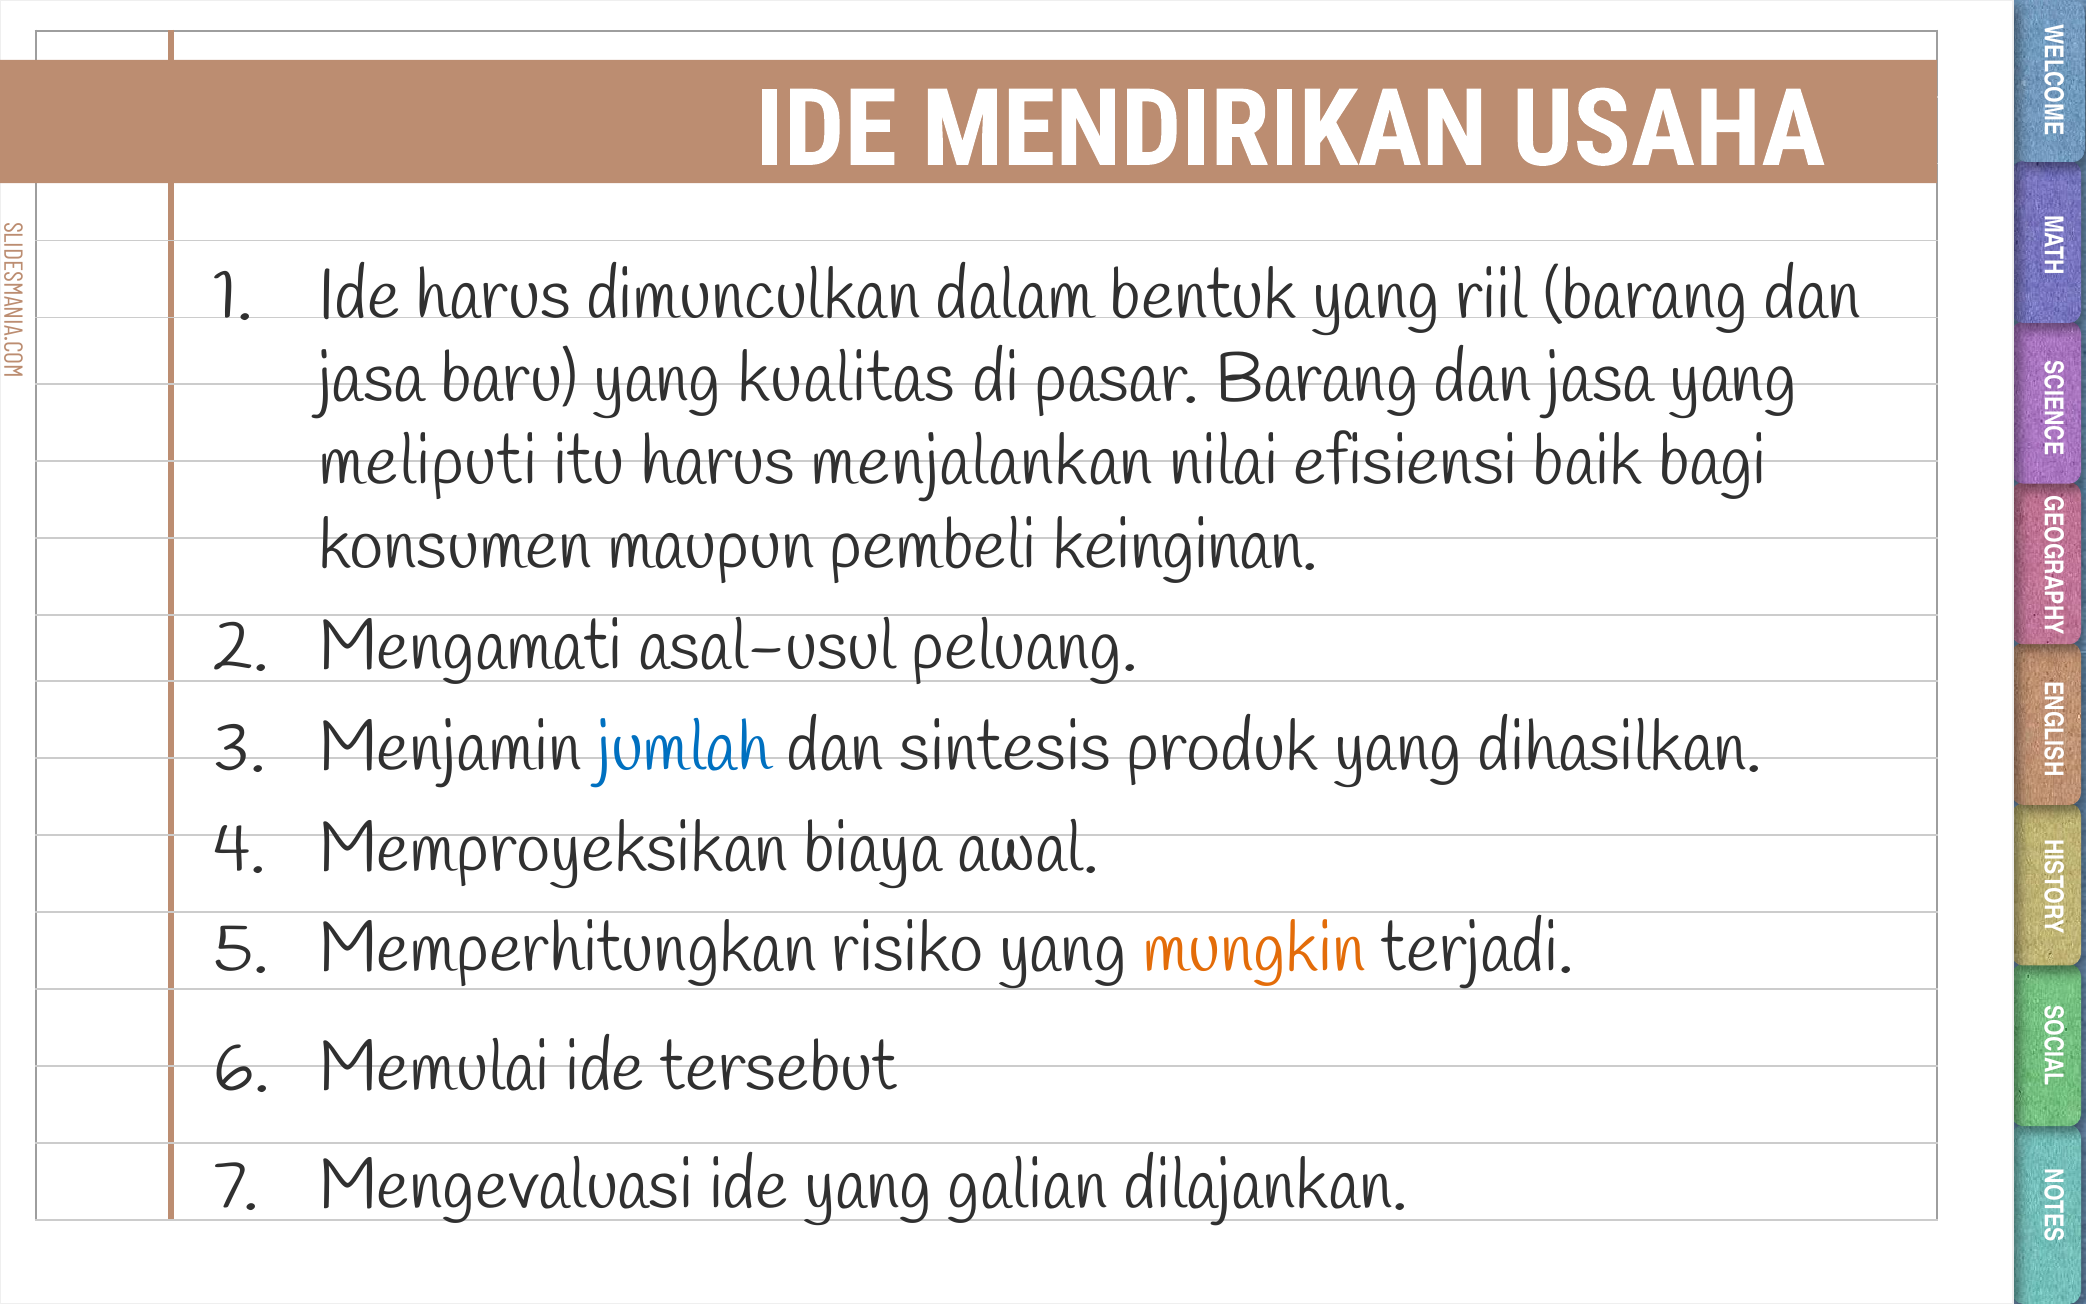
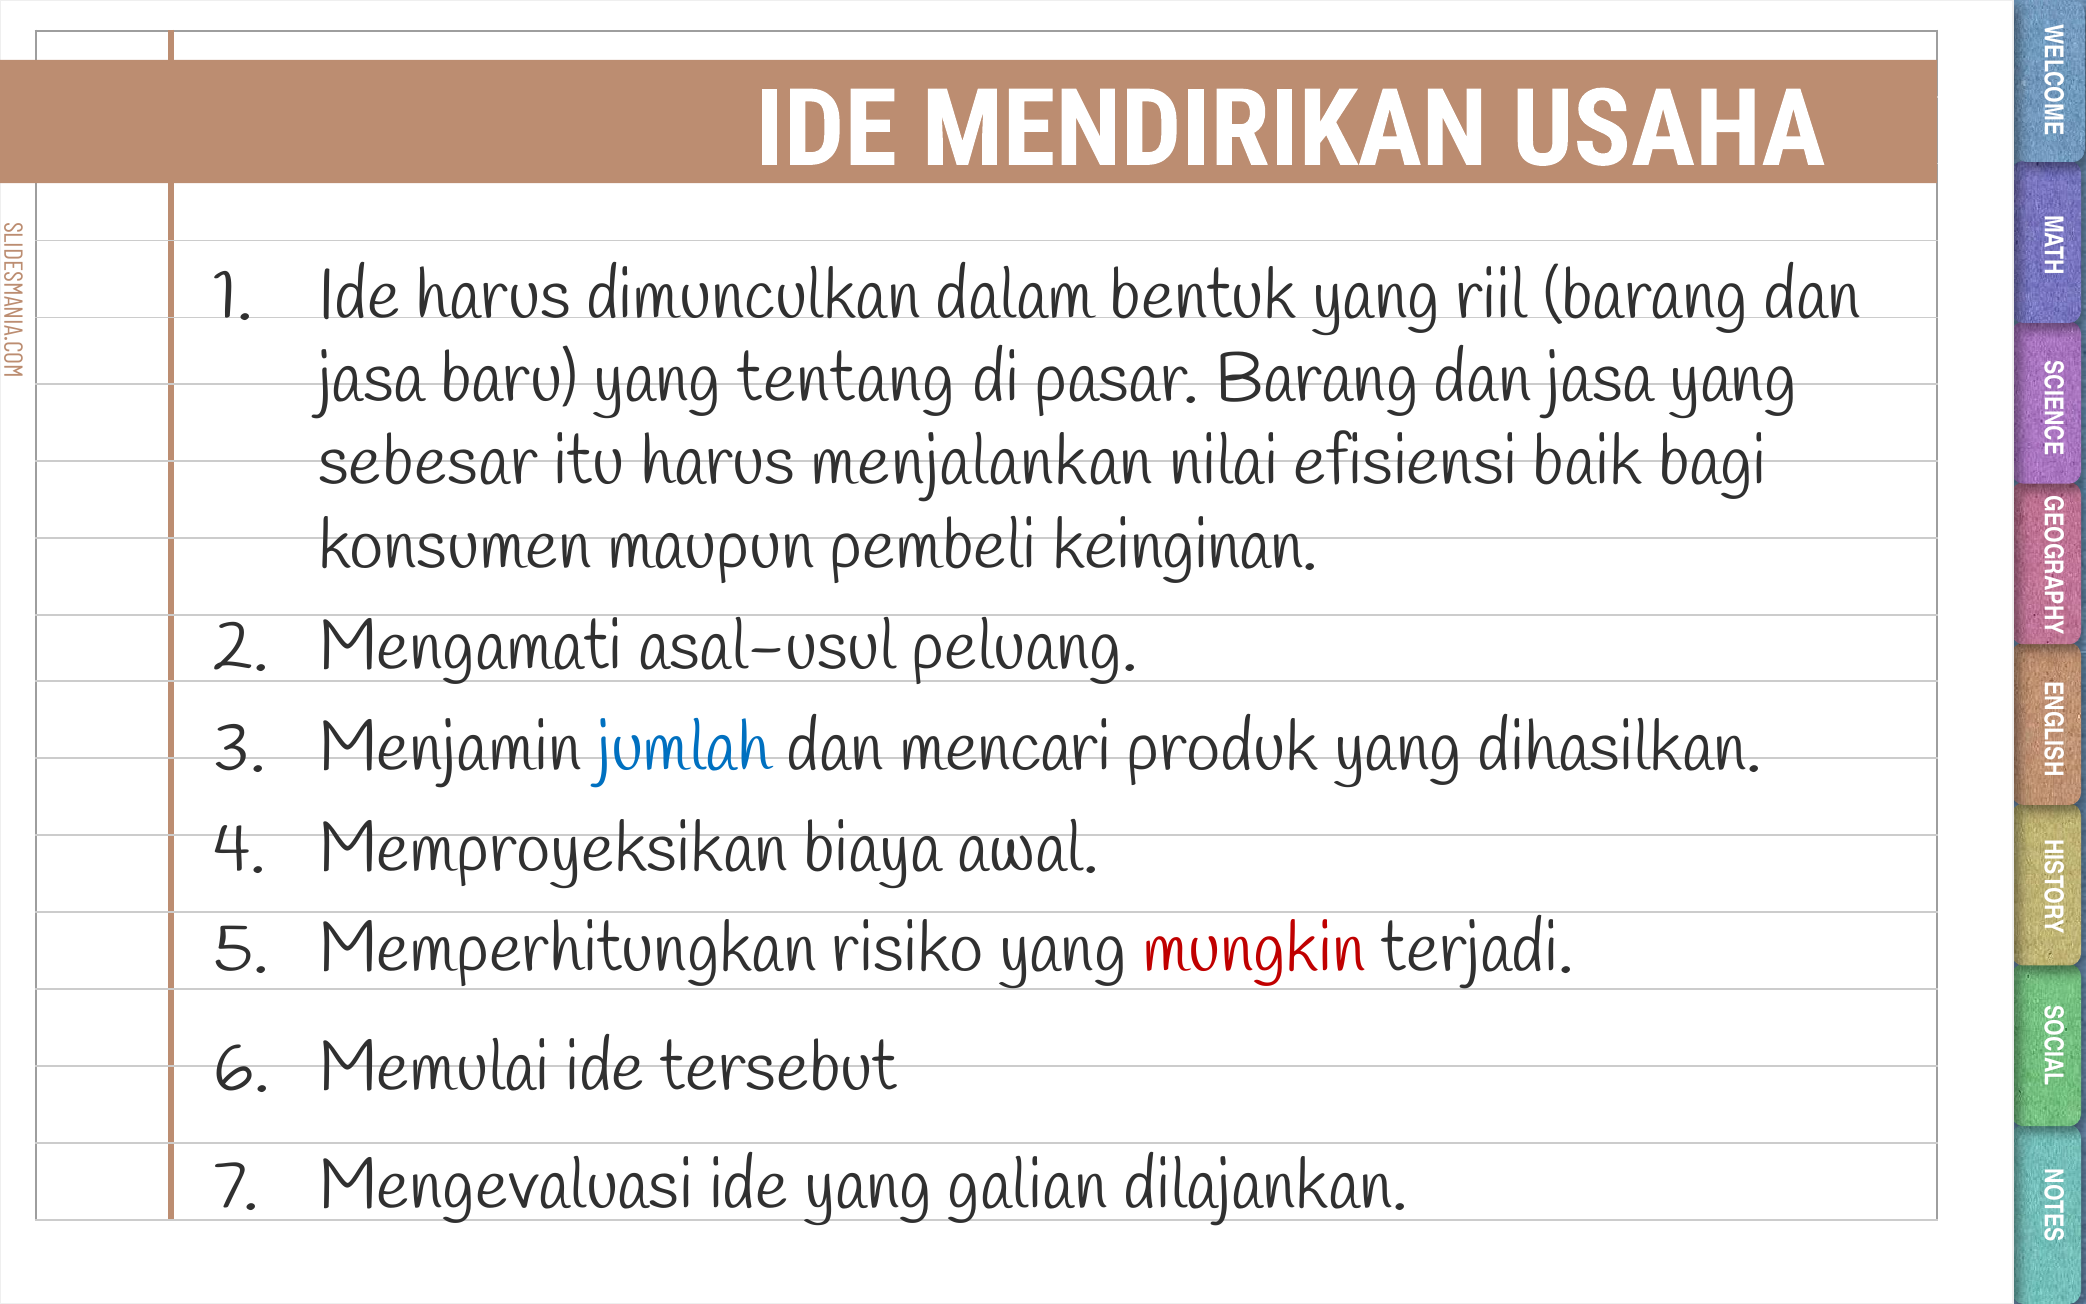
kualitas: kualitas -> tentang
meliputi: meliputi -> sebesar
sintesis: sintesis -> mencari
mungkin colour: orange -> red
